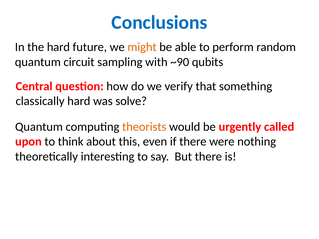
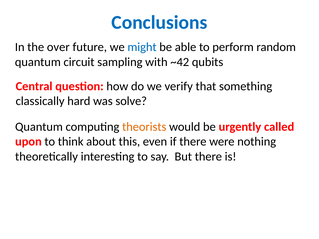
the hard: hard -> over
might colour: orange -> blue
~90: ~90 -> ~42
